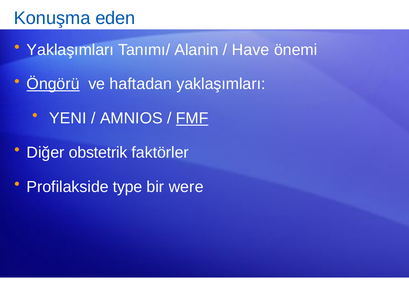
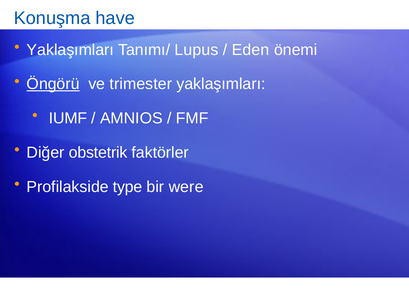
eden: eden -> have
Alanin: Alanin -> Lupus
Have: Have -> Eden
haftadan: haftadan -> trimester
YENI: YENI -> IUMF
FMF underline: present -> none
